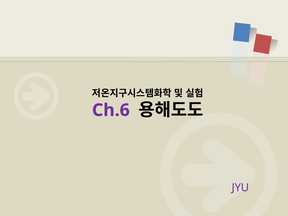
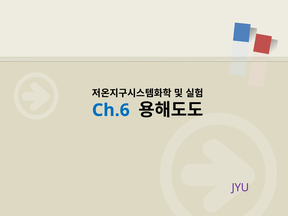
Ch.6 colour: purple -> blue
